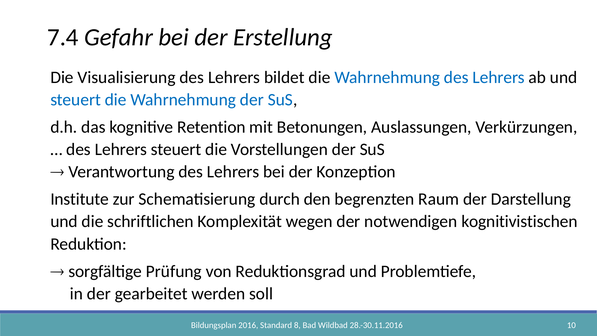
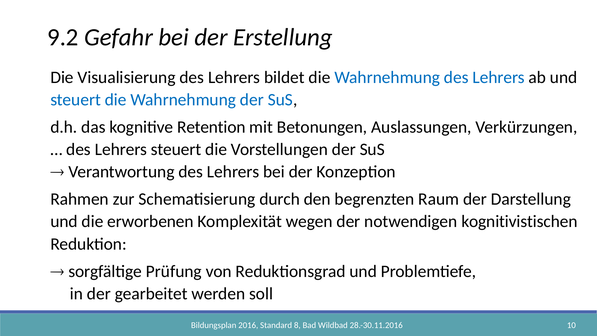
7.4: 7.4 -> 9.2
Institute: Institute -> Rahmen
schriftlichen: schriftlichen -> erworbenen
